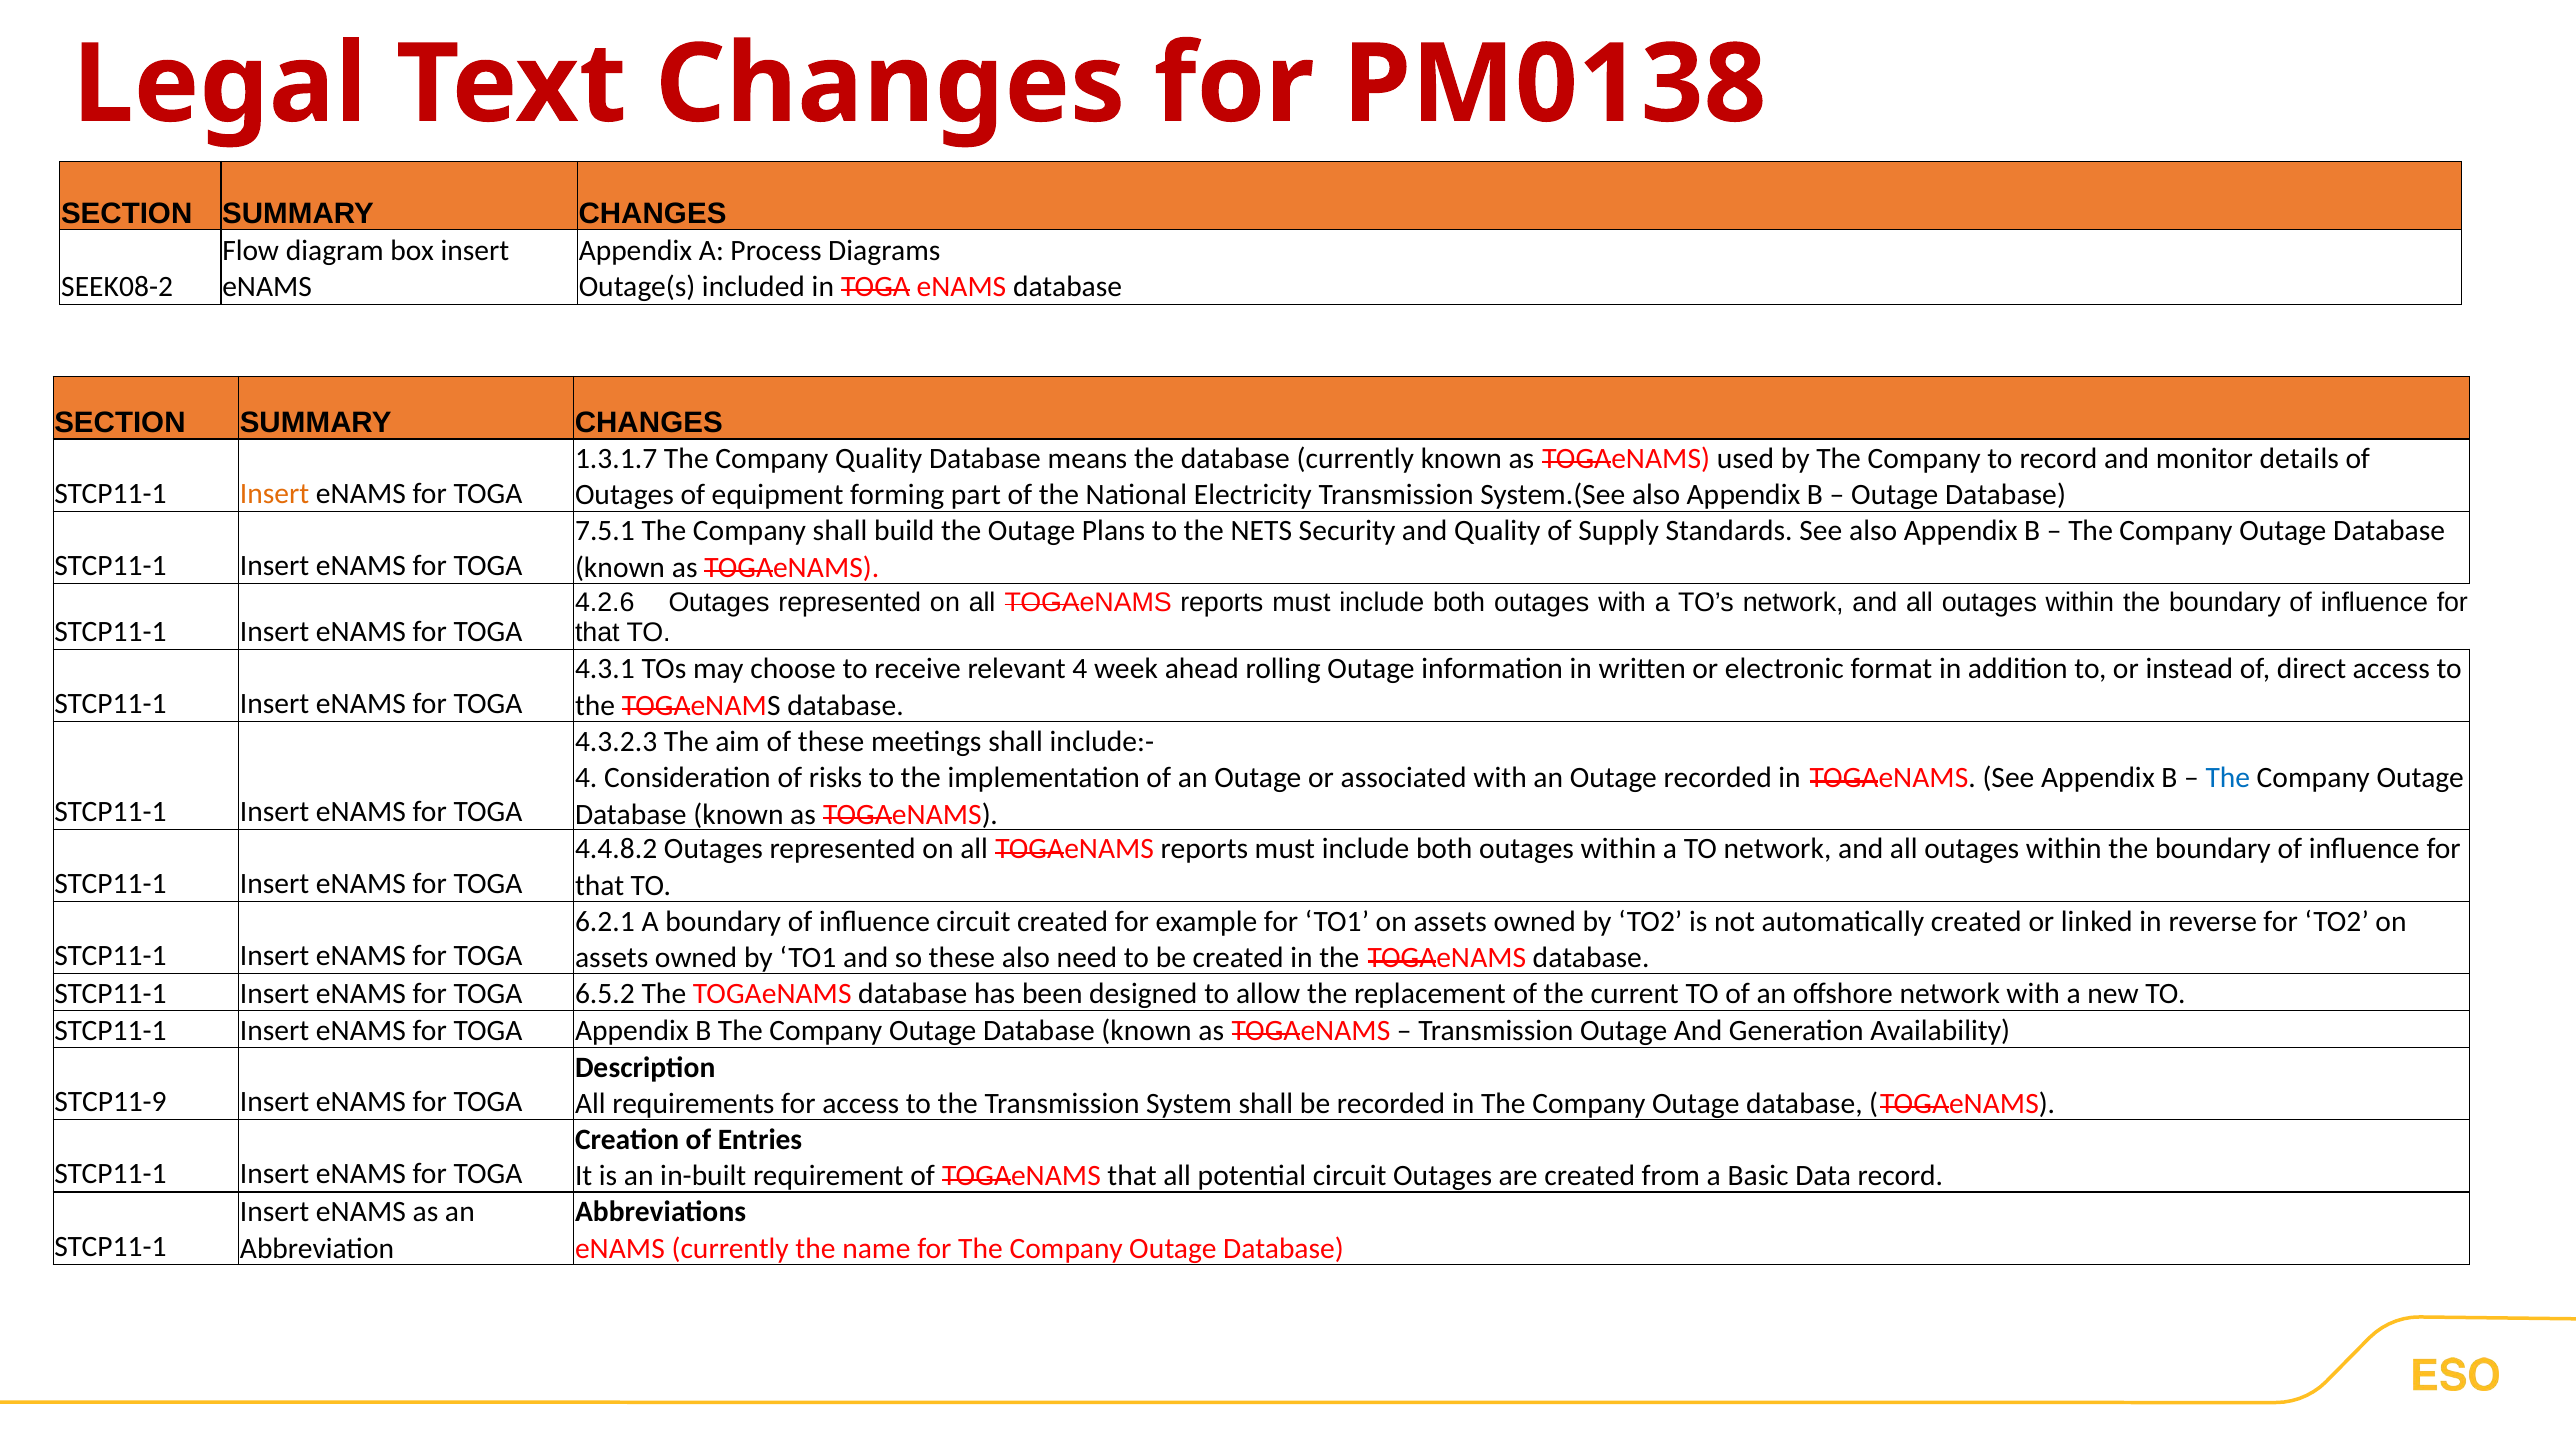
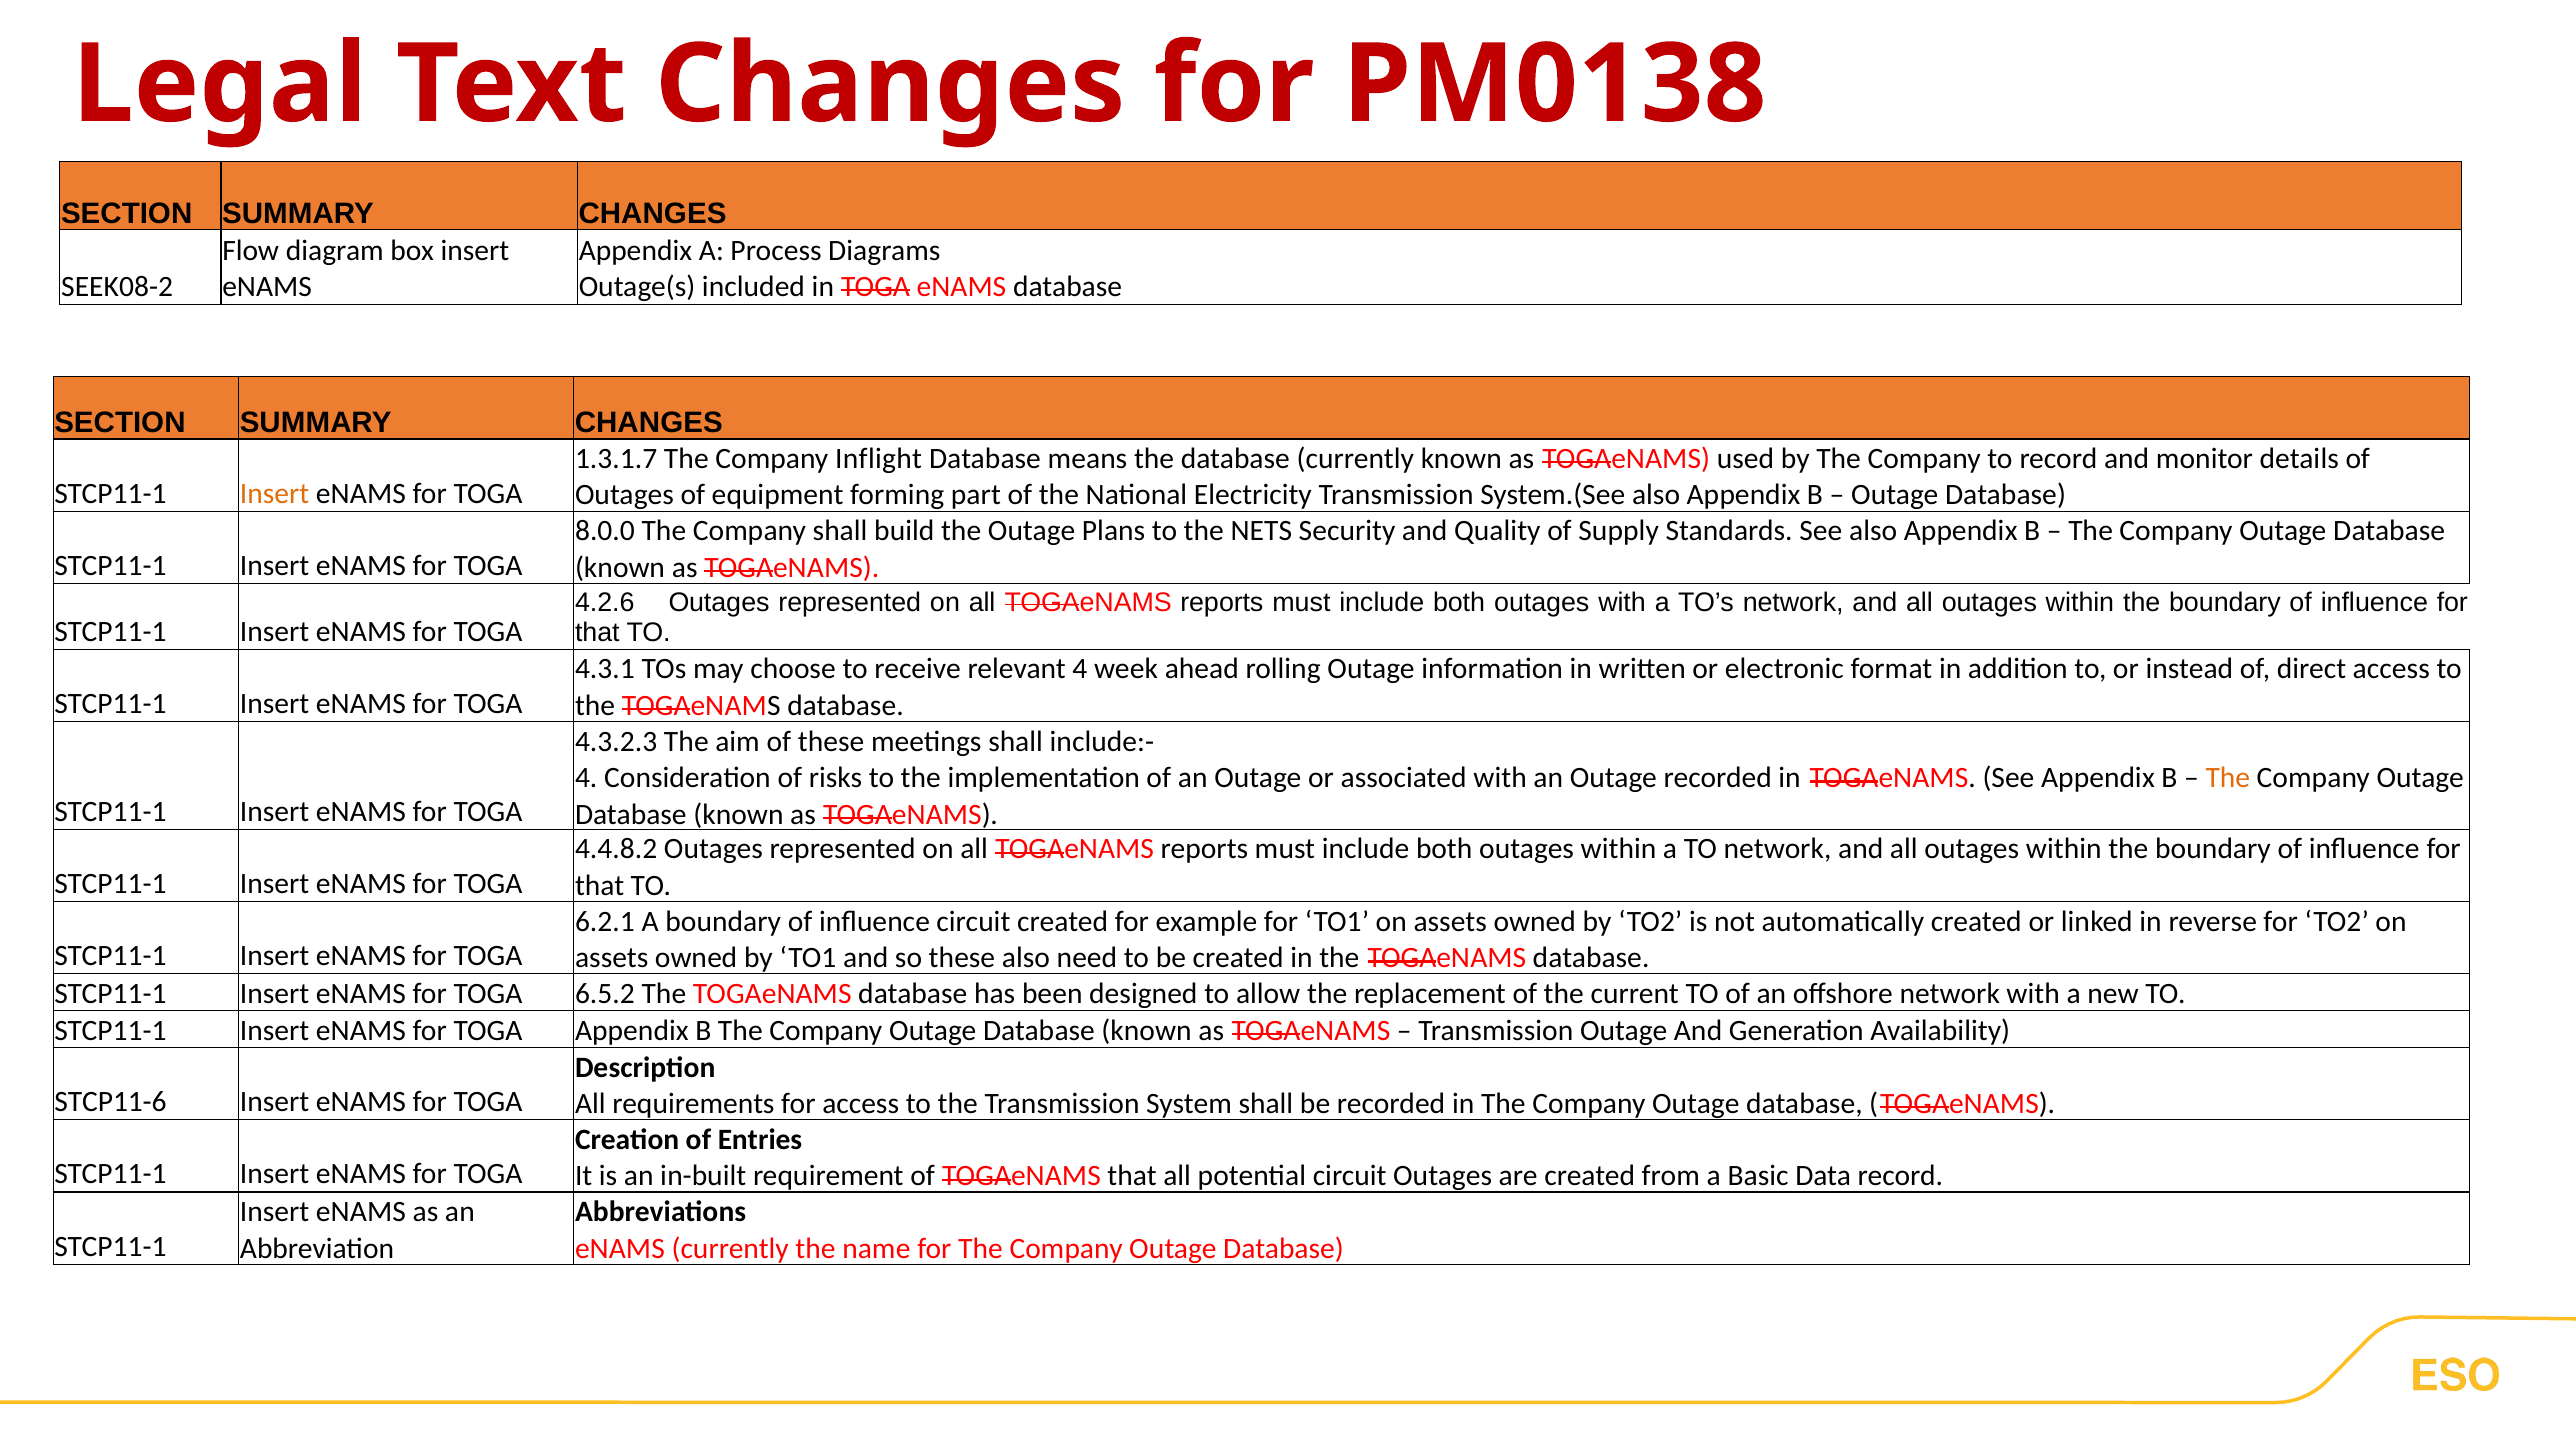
Company Quality: Quality -> Inflight
7.5.1: 7.5.1 -> 8.0.0
The at (2228, 778) colour: blue -> orange
STCP11-9: STCP11-9 -> STCP11-6
